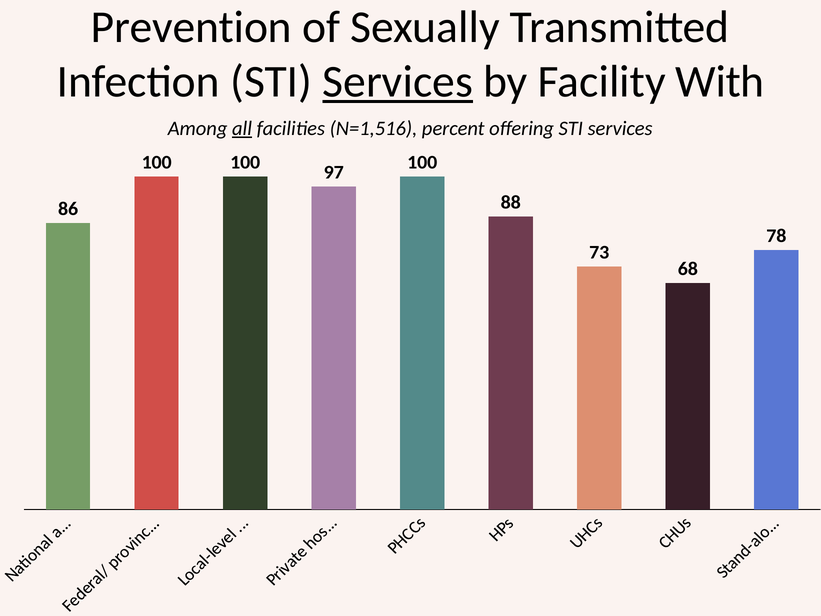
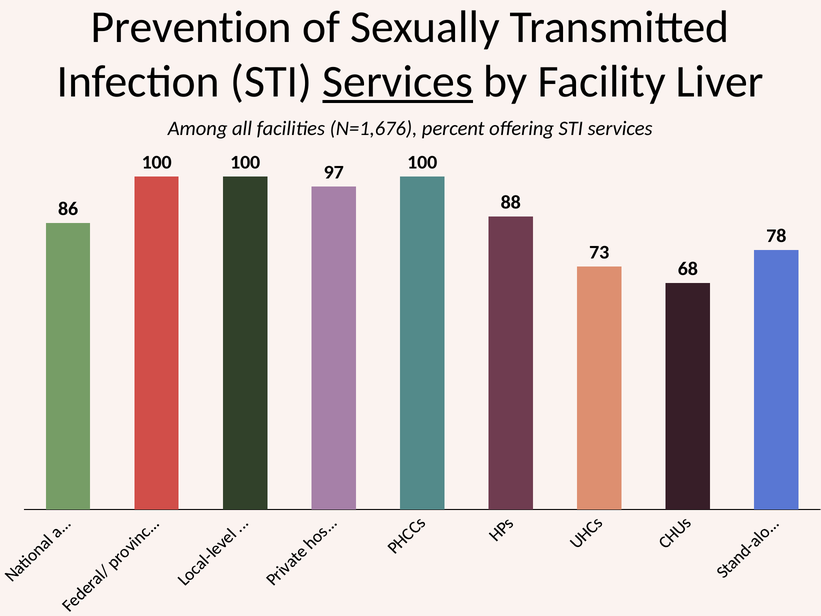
With: With -> Liver
all underline: present -> none
N=1,516: N=1,516 -> N=1,676
